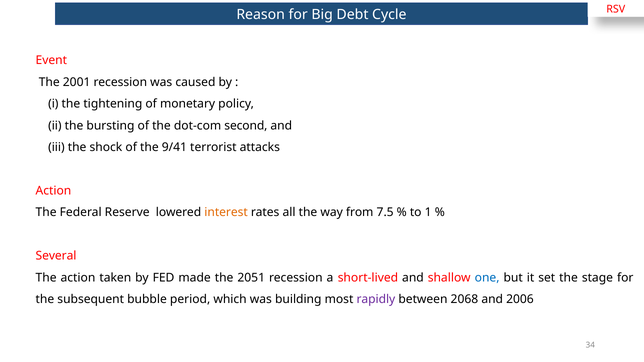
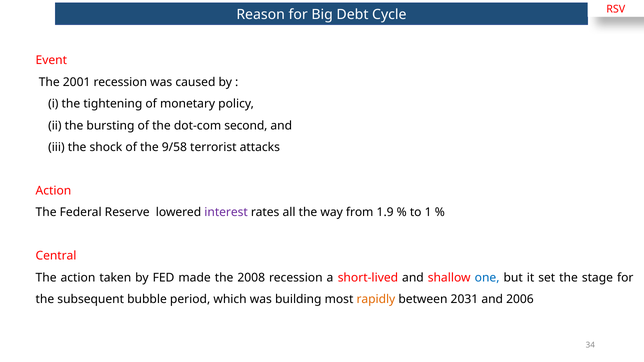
9/41: 9/41 -> 9/58
interest colour: orange -> purple
7.5: 7.5 -> 1.9
Several: Several -> Central
2051: 2051 -> 2008
rapidly colour: purple -> orange
2068: 2068 -> 2031
